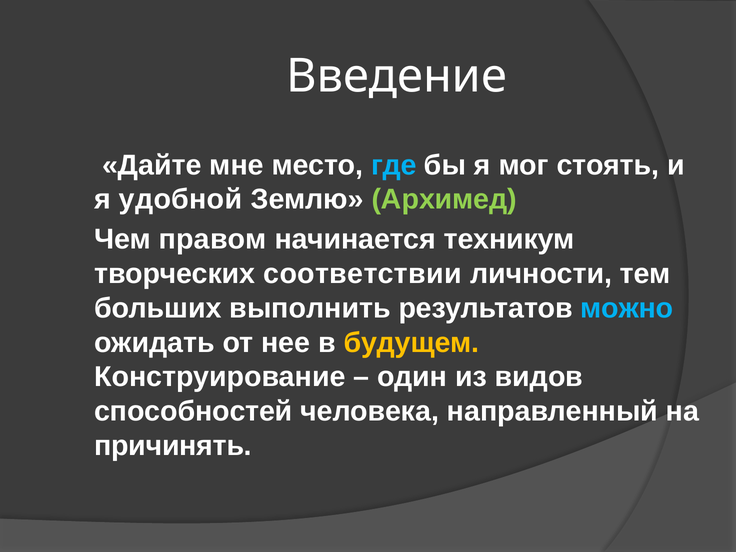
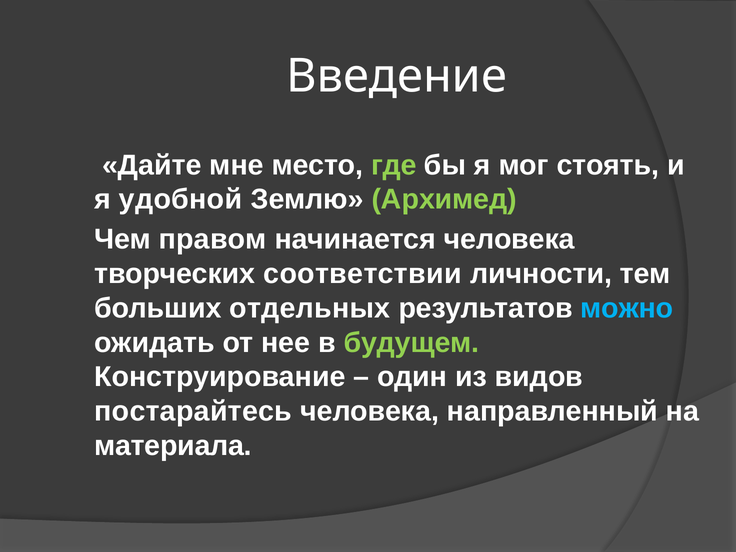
где colour: light blue -> light green
начинается техникум: техникум -> человека
выполнить: выполнить -> отдельных
будущем colour: yellow -> light green
способностей: способностей -> постарайтесь
причинять: причинять -> материала
